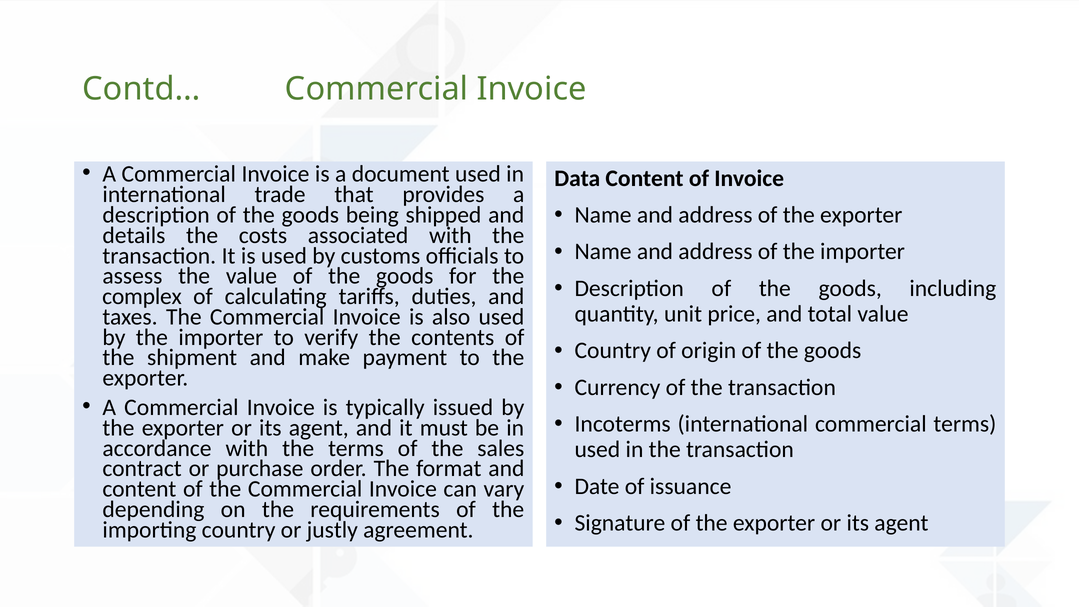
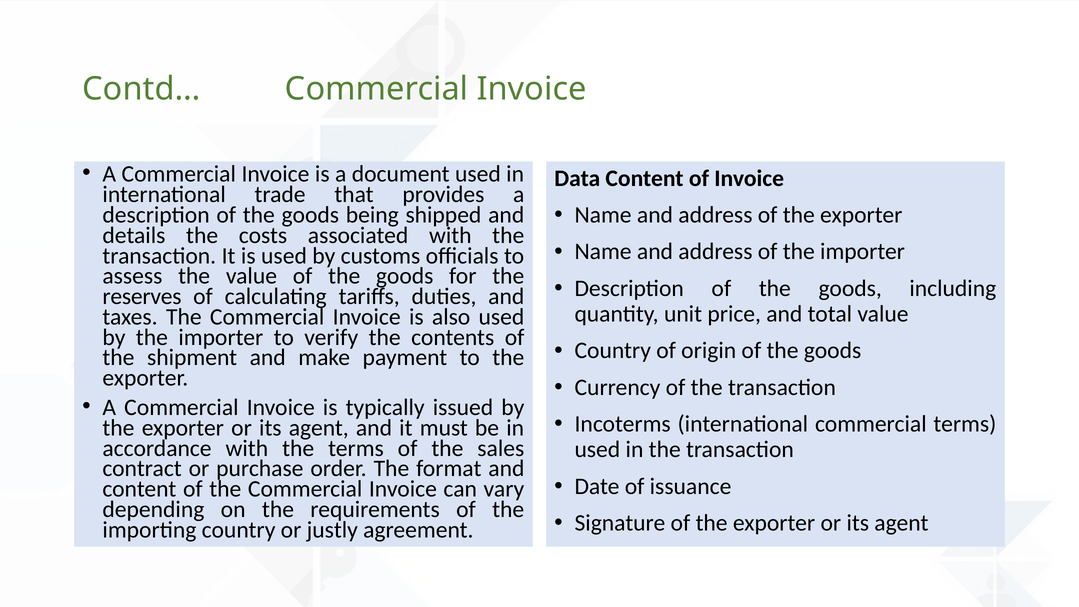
complex: complex -> reserves
